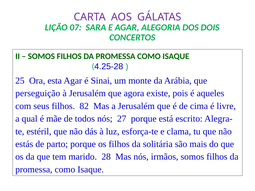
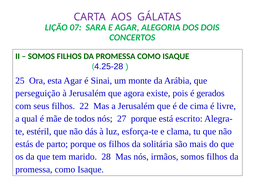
aqueles: aqueles -> gerados
82: 82 -> 22
